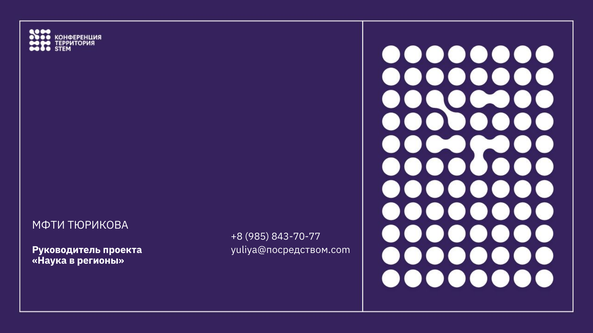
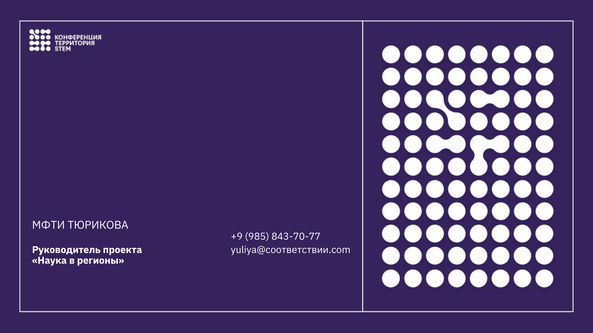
+8: +8 -> +9
yuliya@посредством.com: yuliya@посредством.com -> yuliya@соответствии.com
